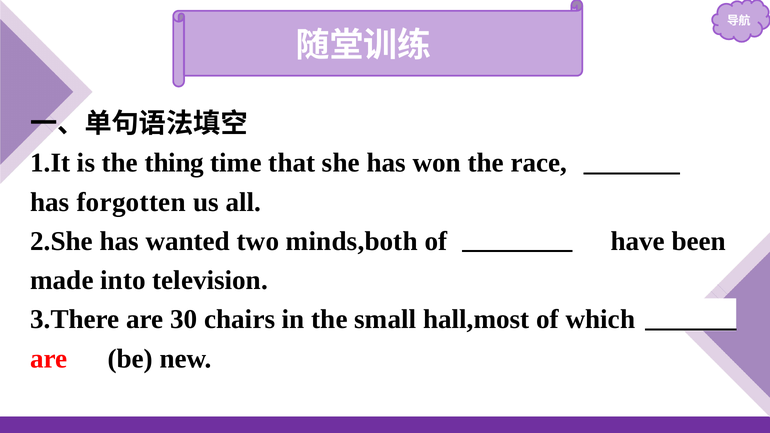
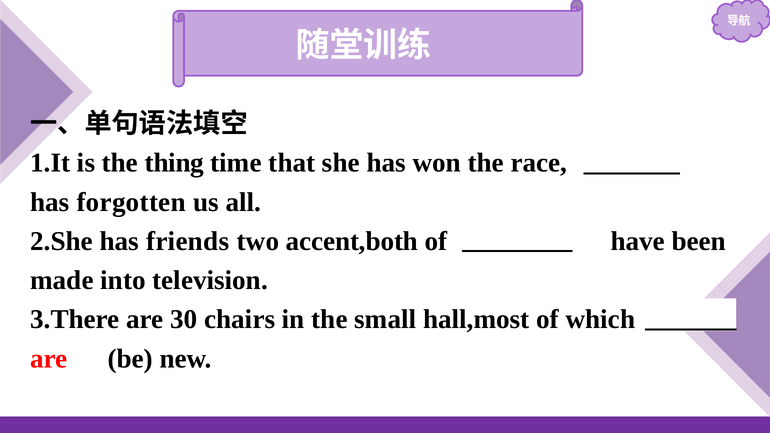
wanted: wanted -> friends
minds,both: minds,both -> accent,both
